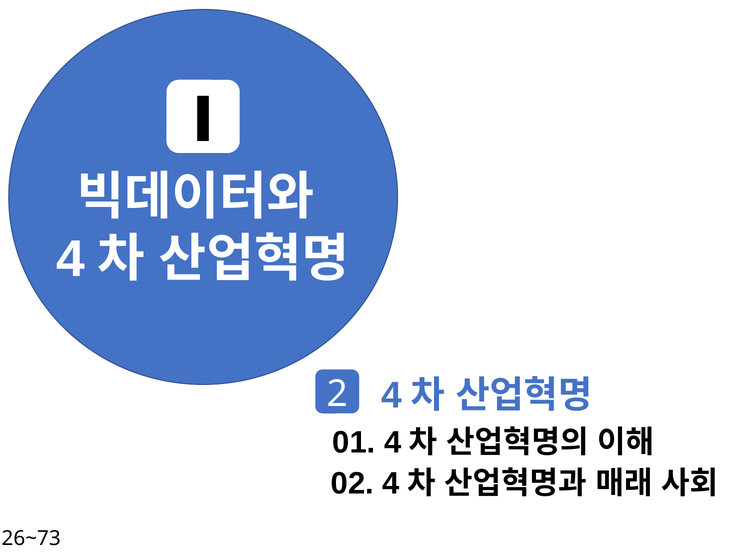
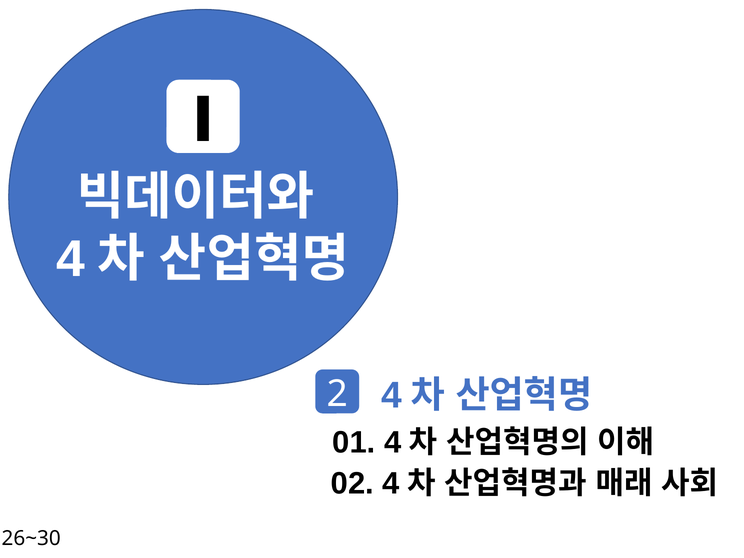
26~73: 26~73 -> 26~30
